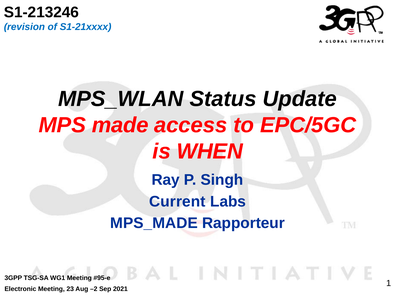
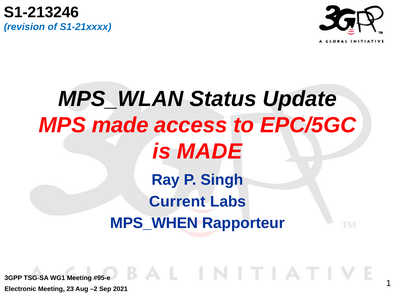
is WHEN: WHEN -> MADE
MPS_MADE: MPS_MADE -> MPS_WHEN
